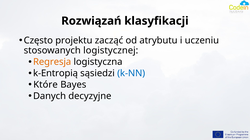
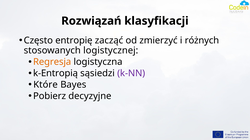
projektu: projektu -> entropię
atrybutu: atrybutu -> zmierzyć
uczeniu: uczeniu -> różnych
k-NN colour: blue -> purple
Danych: Danych -> Pobierz
